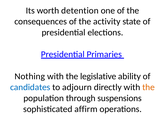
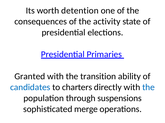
Nothing: Nothing -> Granted
legislative: legislative -> transition
adjourn: adjourn -> charters
the at (149, 88) colour: orange -> blue
affirm: affirm -> merge
